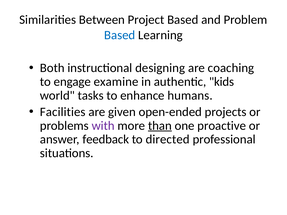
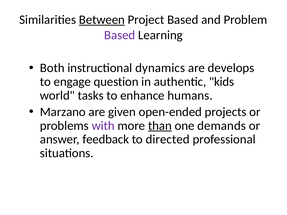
Between underline: none -> present
Based at (120, 35) colour: blue -> purple
designing: designing -> dynamics
coaching: coaching -> develops
examine: examine -> question
Facilities: Facilities -> Marzano
proactive: proactive -> demands
